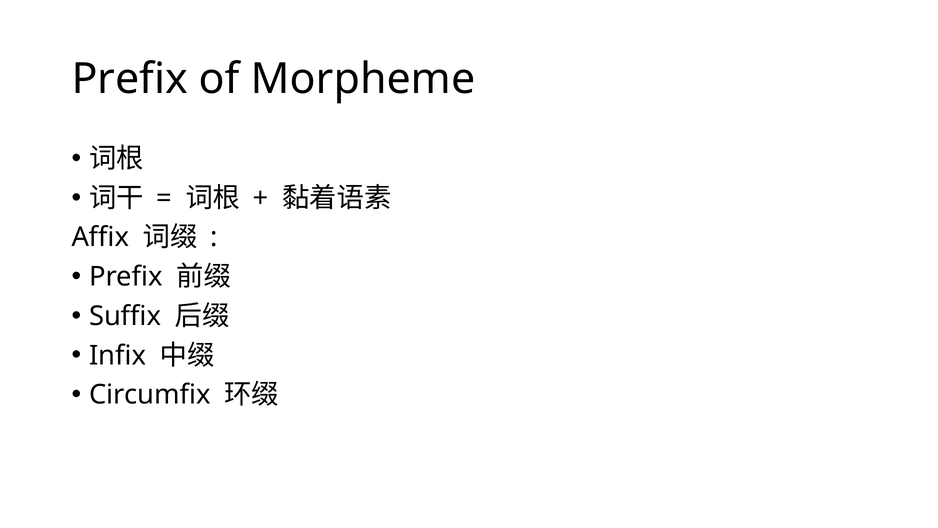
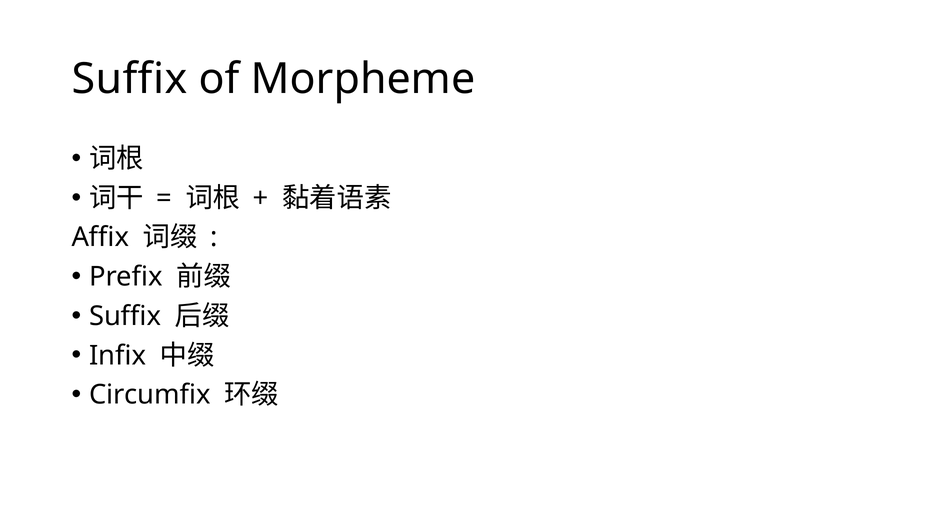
Prefix at (130, 79): Prefix -> Suffix
